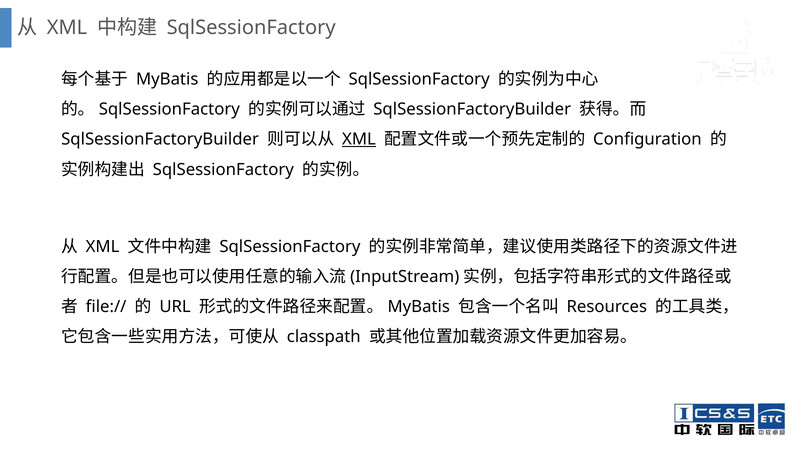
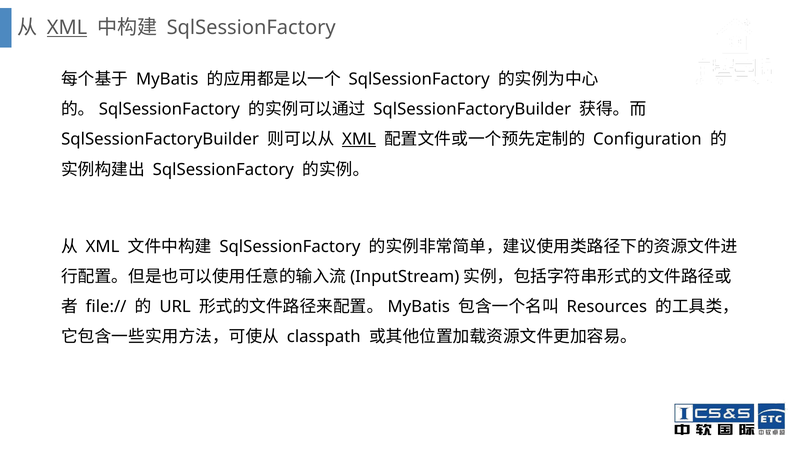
XML at (67, 28) underline: none -> present
